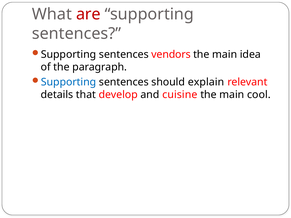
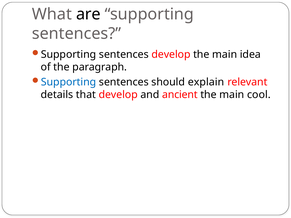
are colour: red -> black
sentences vendors: vendors -> develop
cuisine: cuisine -> ancient
